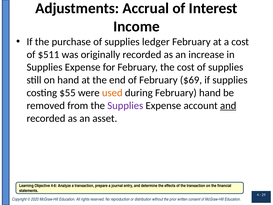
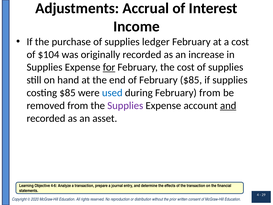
$511: $511 -> $104
for underline: none -> present
February $69: $69 -> $85
costing $55: $55 -> $85
used colour: orange -> blue
February hand: hand -> from
